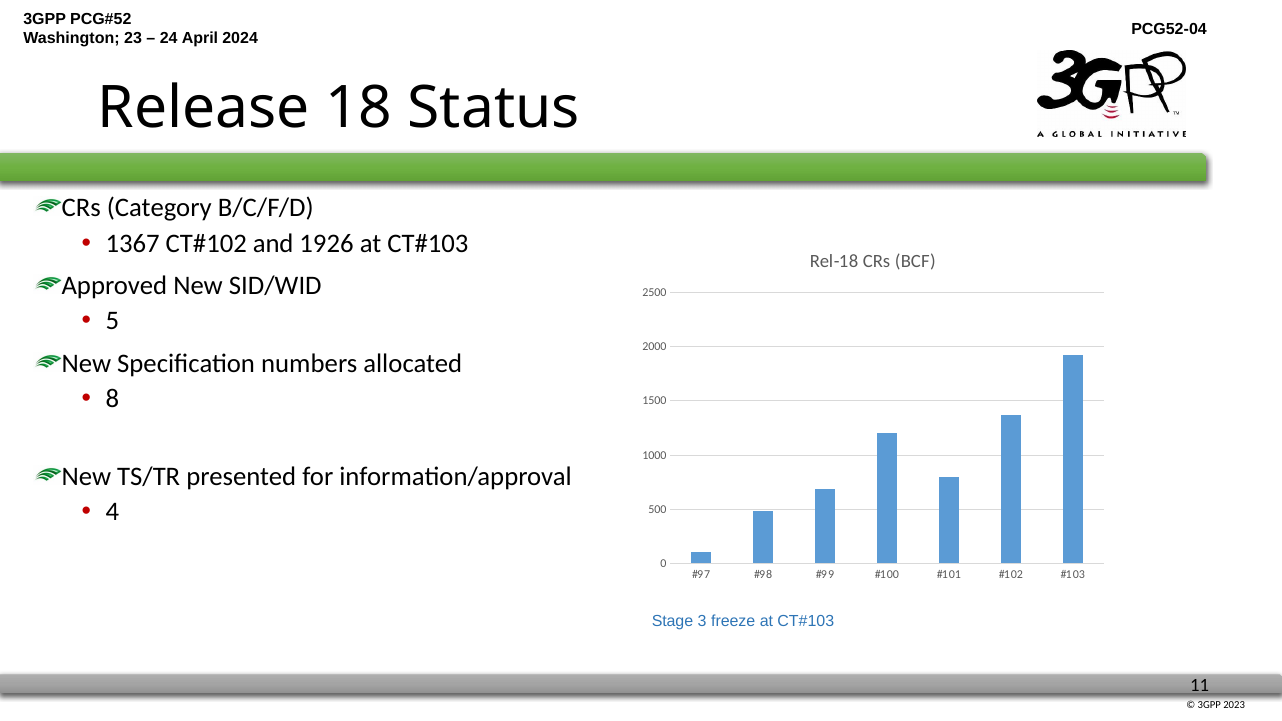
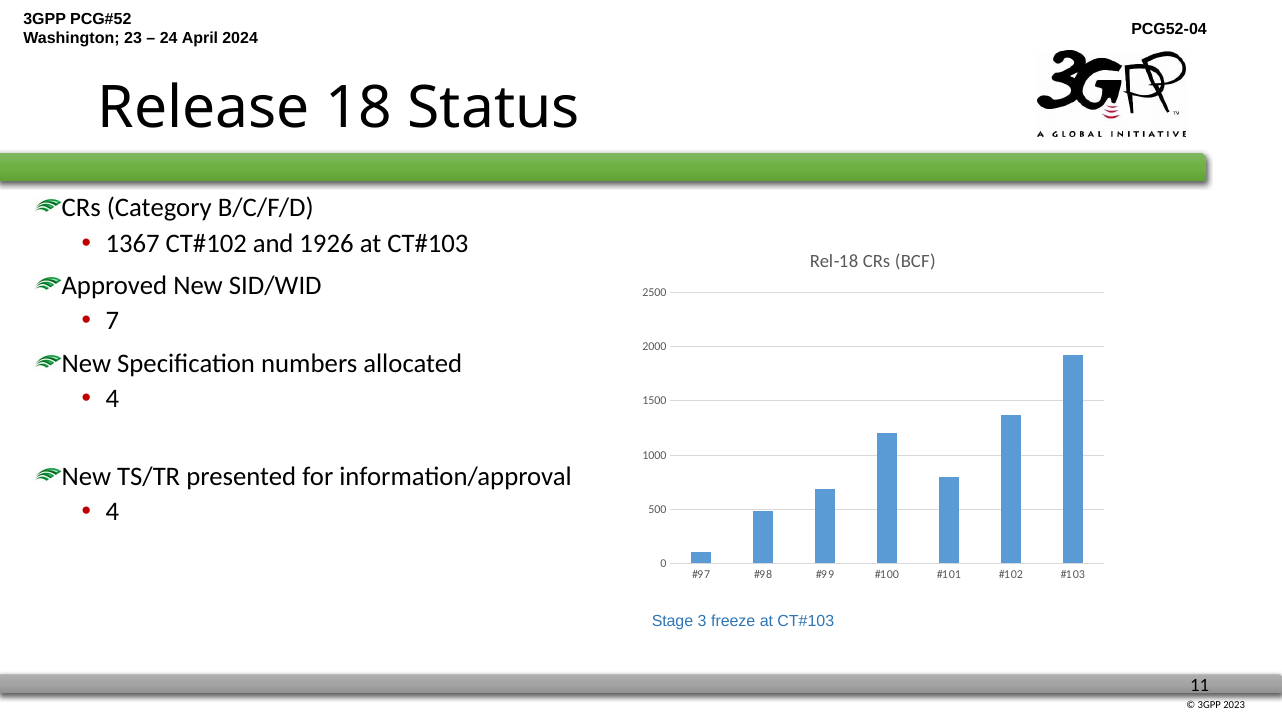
5: 5 -> 7
8 at (112, 399): 8 -> 4
